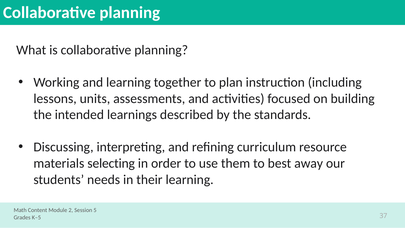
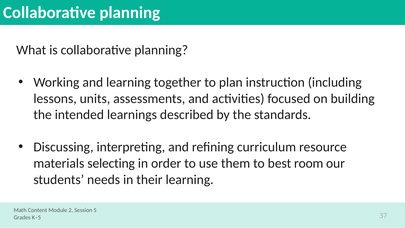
away: away -> room
